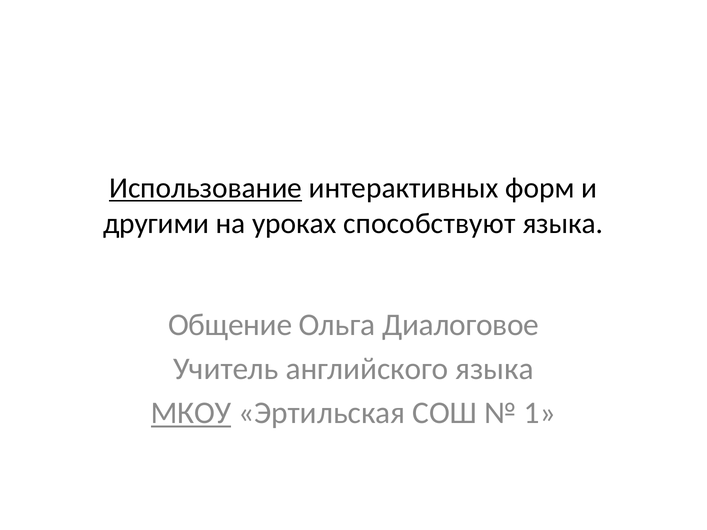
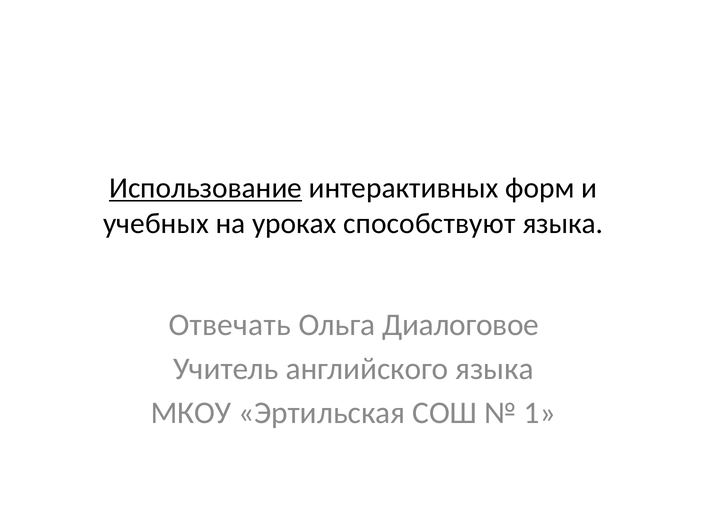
другими: другими -> учебных
Общение: Общение -> Отвечать
МКОУ underline: present -> none
